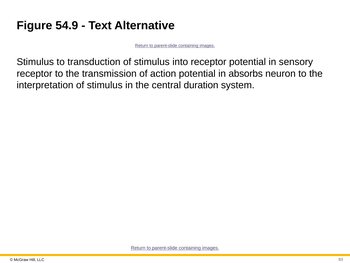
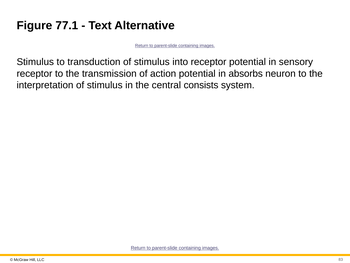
54.9: 54.9 -> 77.1
duration: duration -> consists
